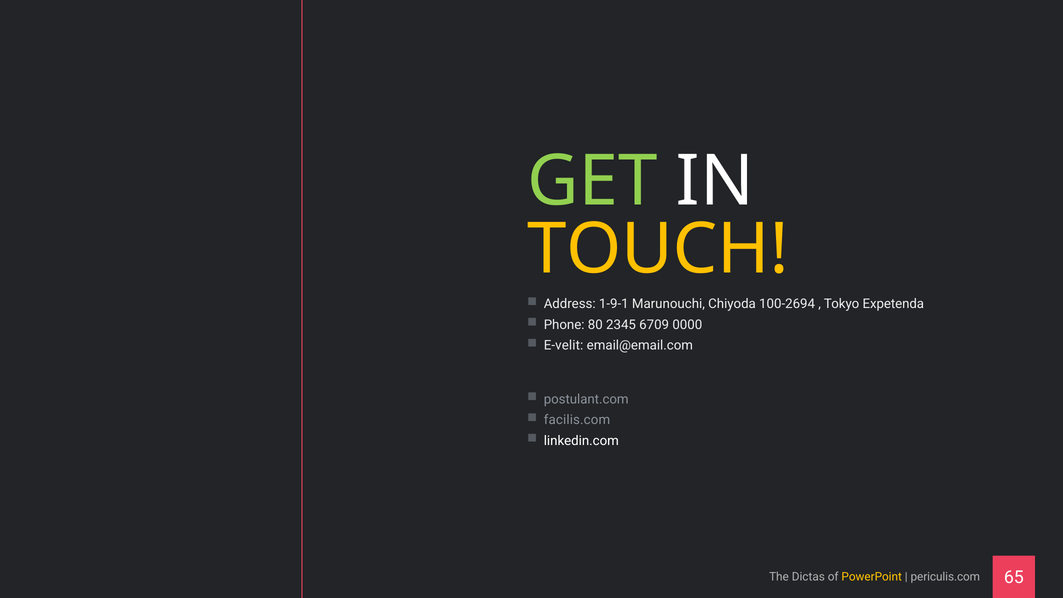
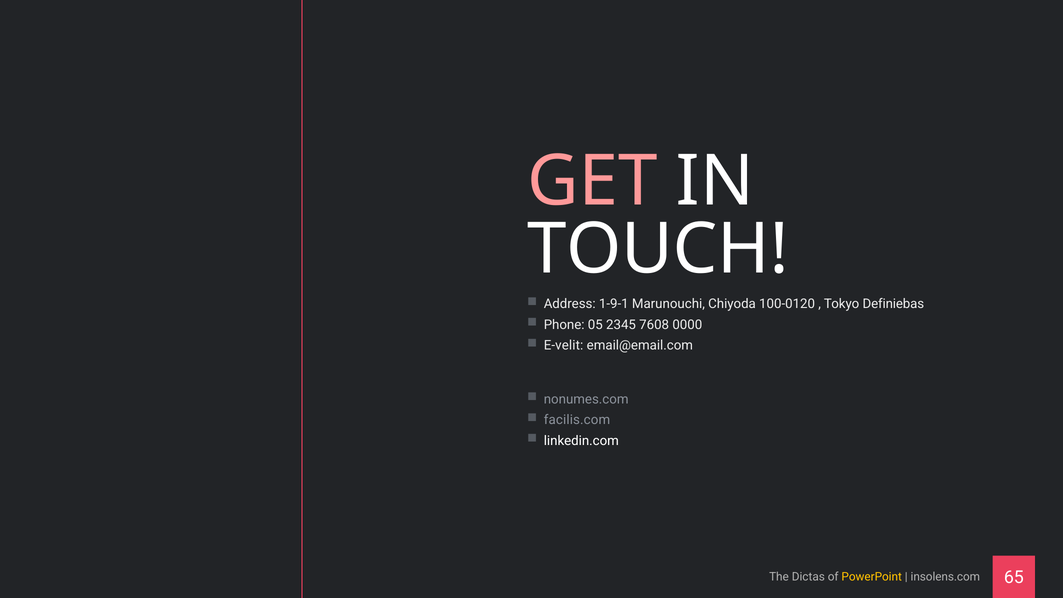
GET colour: light green -> pink
TOUCH colour: yellow -> white
100-2694: 100-2694 -> 100-0120
Expetenda: Expetenda -> Definiebas
80: 80 -> 05
6709: 6709 -> 7608
postulant.com: postulant.com -> nonumes.com
periculis.com: periculis.com -> insolens.com
